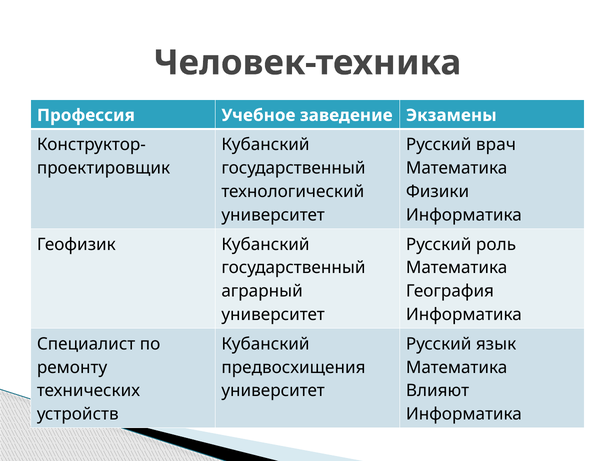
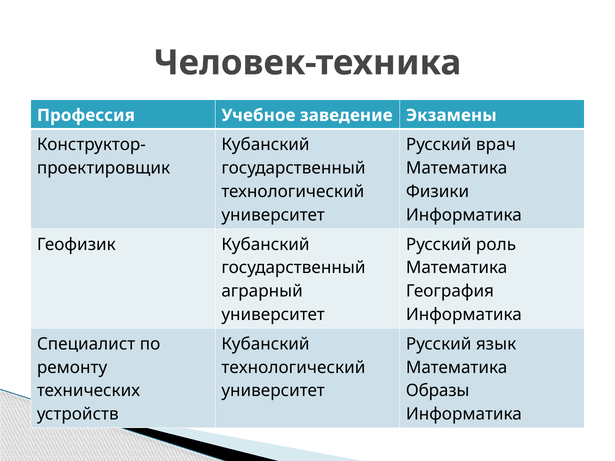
предвосхищения at (293, 368): предвосхищения -> технологический
Влияют: Влияют -> Образы
